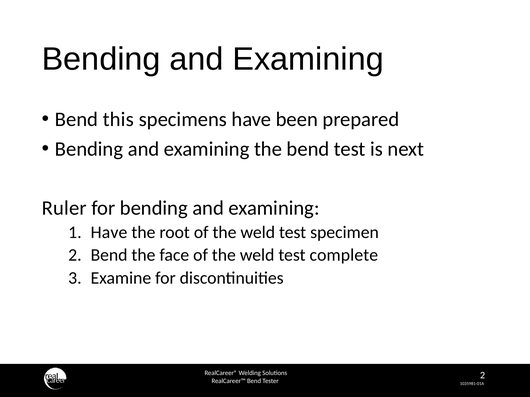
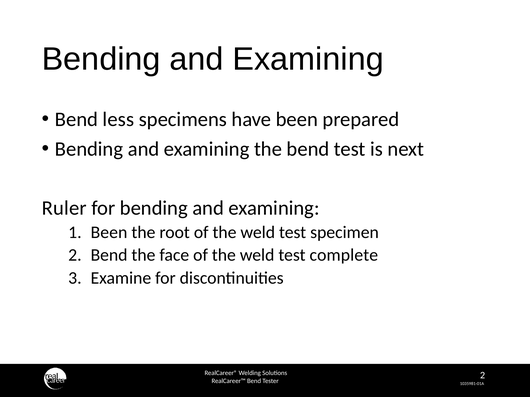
this: this -> less
Have at (109, 233): Have -> Been
